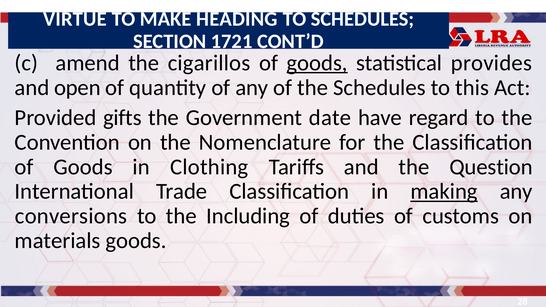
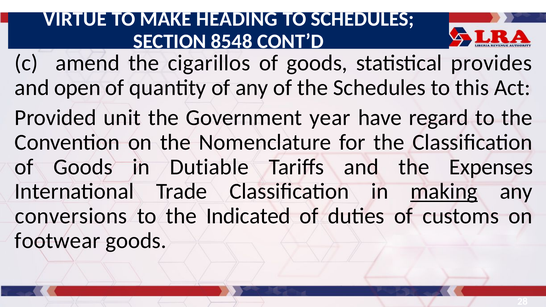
1721: 1721 -> 8548
goods at (317, 63) underline: present -> none
gifts: gifts -> unit
date: date -> year
Clothing: Clothing -> Dutiable
Question: Question -> Expenses
Including: Including -> Indicated
materials: materials -> footwear
